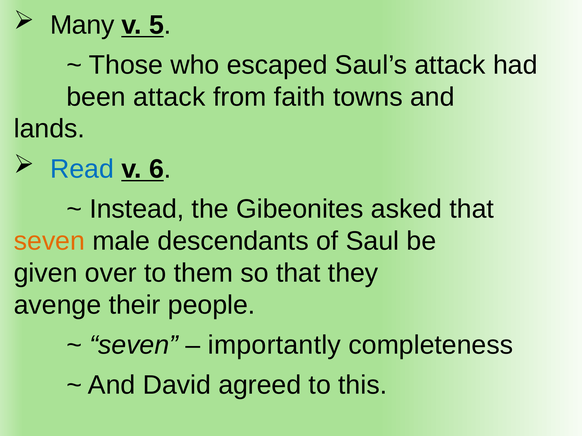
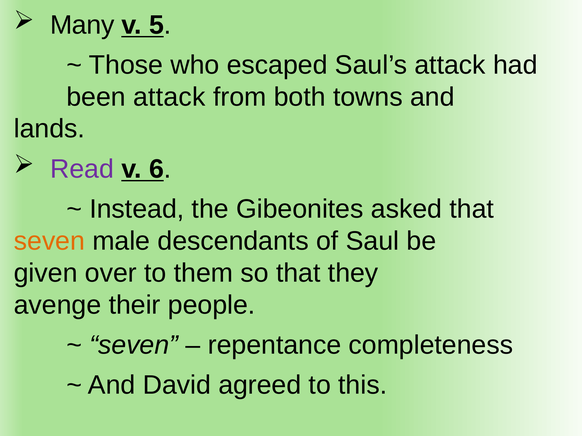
faith: faith -> both
Read colour: blue -> purple
importantly: importantly -> repentance
